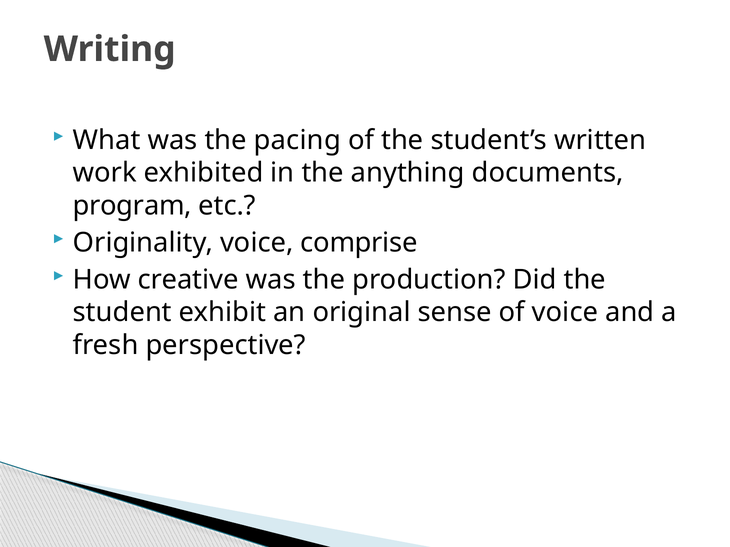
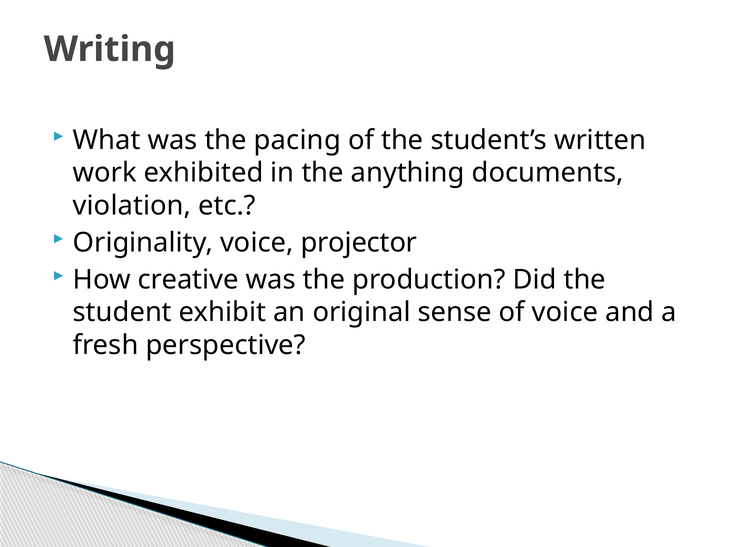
program: program -> violation
comprise: comprise -> projector
